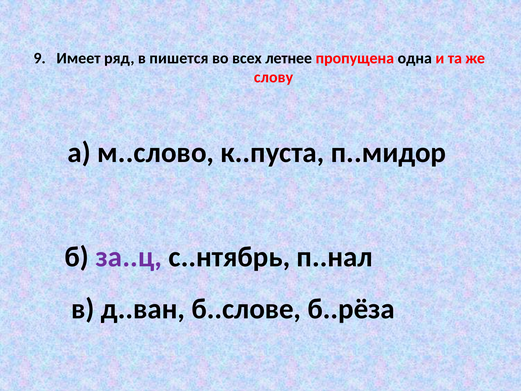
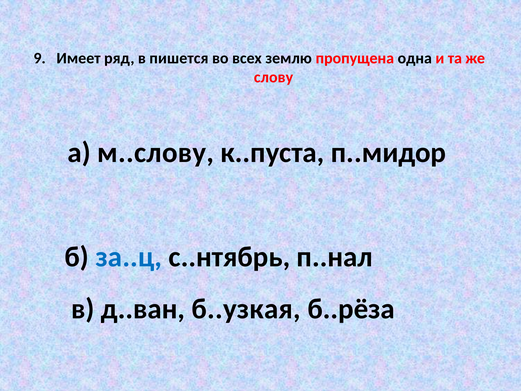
летнее: летнее -> землю
м..слово: м..слово -> м..слову
за..ц colour: purple -> blue
б..слове: б..слове -> б..узкая
